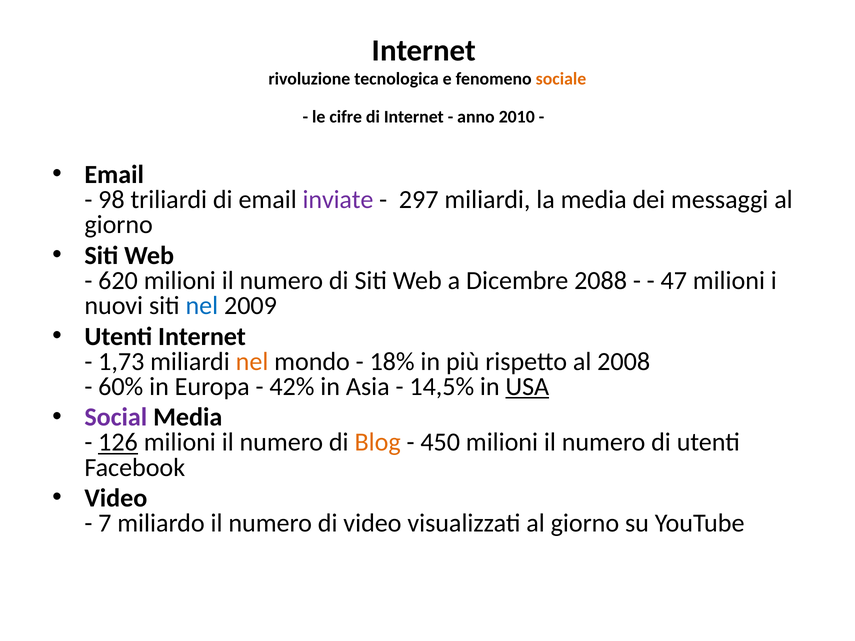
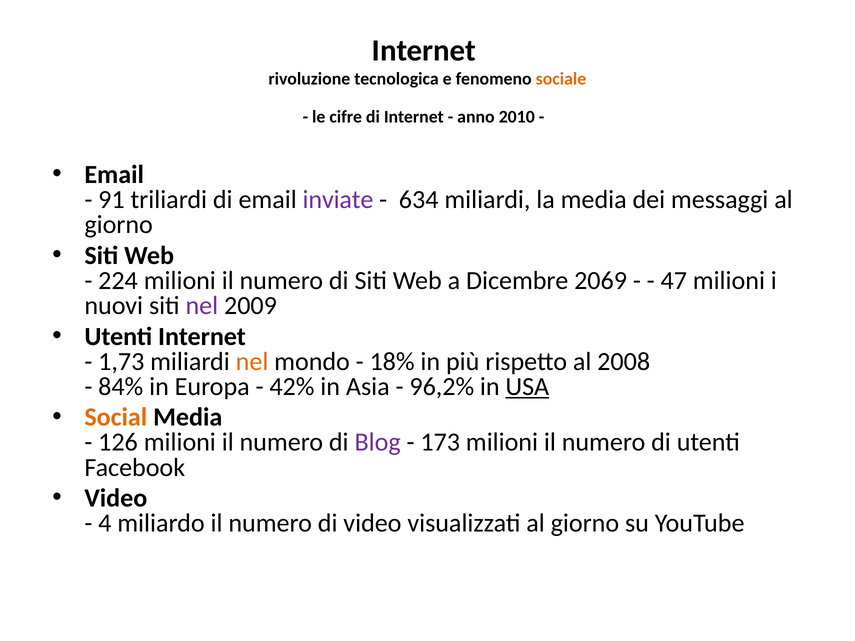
98: 98 -> 91
297: 297 -> 634
620: 620 -> 224
2088: 2088 -> 2069
nel at (202, 306) colour: blue -> purple
60%: 60% -> 84%
14,5%: 14,5% -> 96,2%
Social colour: purple -> orange
126 underline: present -> none
Blog colour: orange -> purple
450: 450 -> 173
7: 7 -> 4
